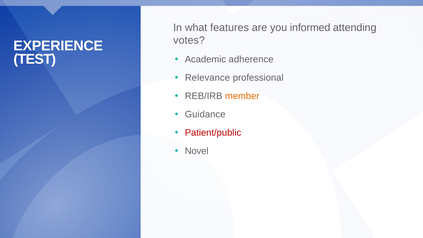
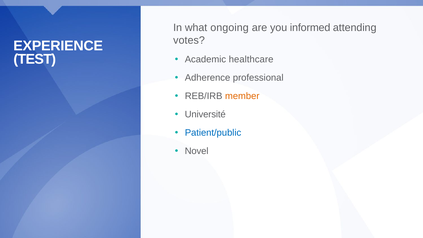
features: features -> ongoing
adherence: adherence -> healthcare
Relevance: Relevance -> Adherence
Guidance: Guidance -> Université
Patient/public colour: red -> blue
